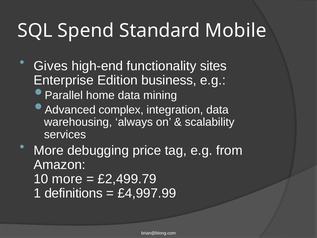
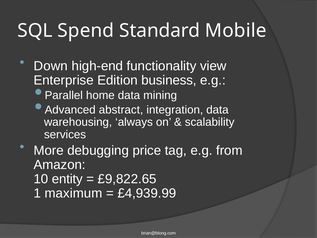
Gives: Gives -> Down
sites: sites -> view
complex: complex -> abstract
10 more: more -> entity
£2,499.79: £2,499.79 -> £9,822.65
definitions: definitions -> maximum
£4,997.99: £4,997.99 -> £4,939.99
